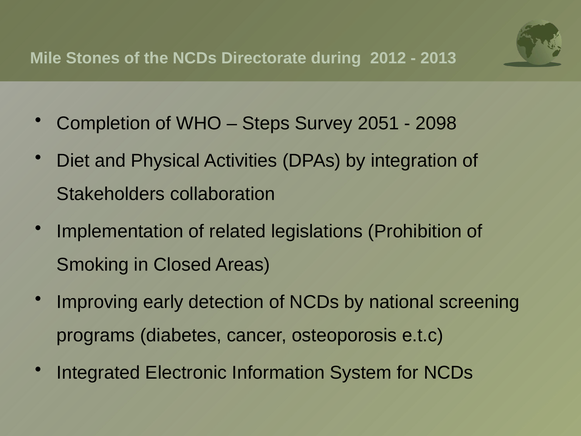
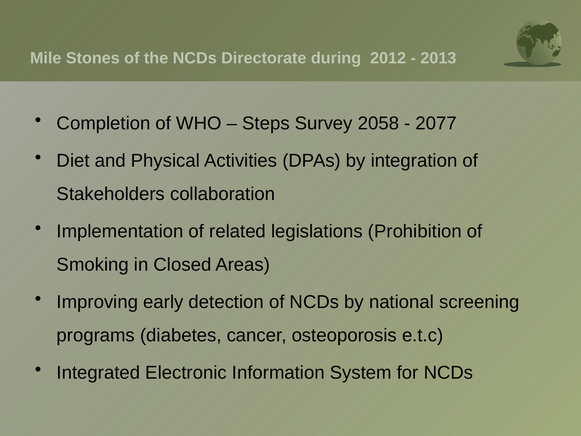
2051: 2051 -> 2058
2098: 2098 -> 2077
